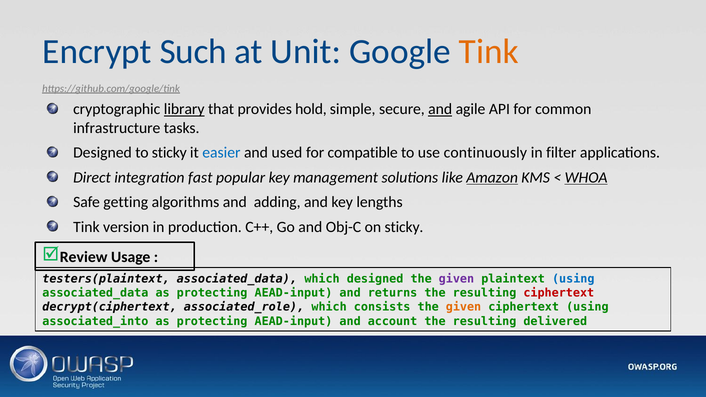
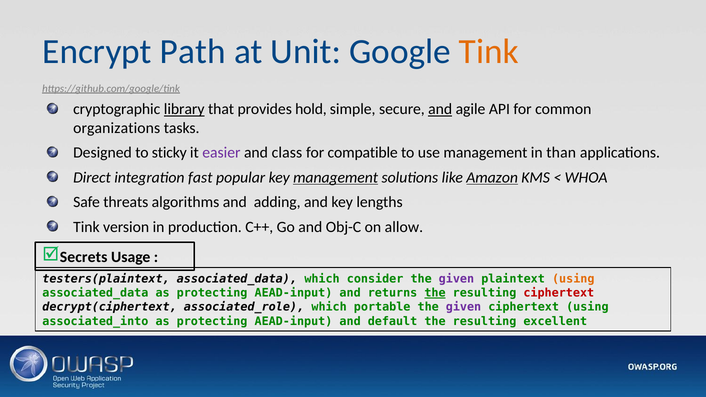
Such: Such -> Path
infrastructure: infrastructure -> organizations
easier colour: blue -> purple
used: used -> class
use continuously: continuously -> management
filter: filter -> than
management at (336, 178) underline: none -> present
WHOA underline: present -> none
getting: getting -> threats
on sticky: sticky -> allow
Review: Review -> Secrets
which designed: designed -> consider
using at (573, 279) colour: blue -> orange
the at (435, 293) underline: none -> present
consists: consists -> portable
given at (463, 307) colour: orange -> purple
account: account -> default
delivered: delivered -> excellent
